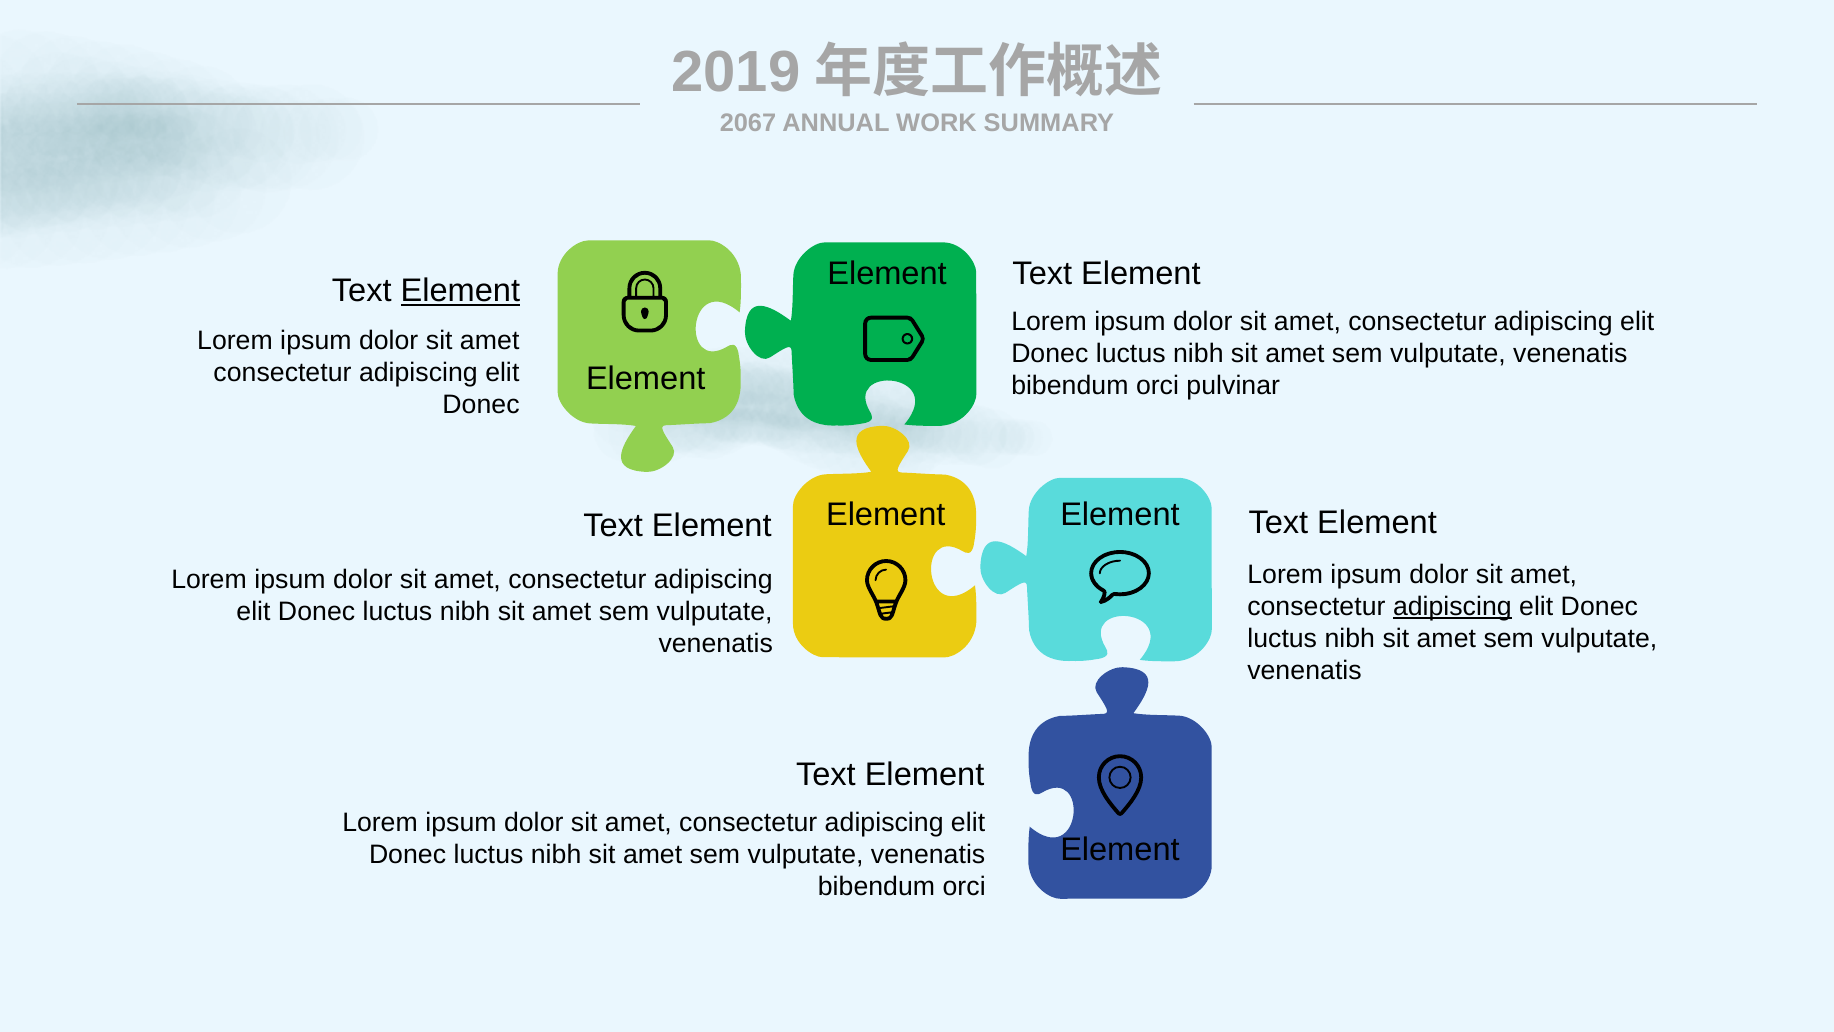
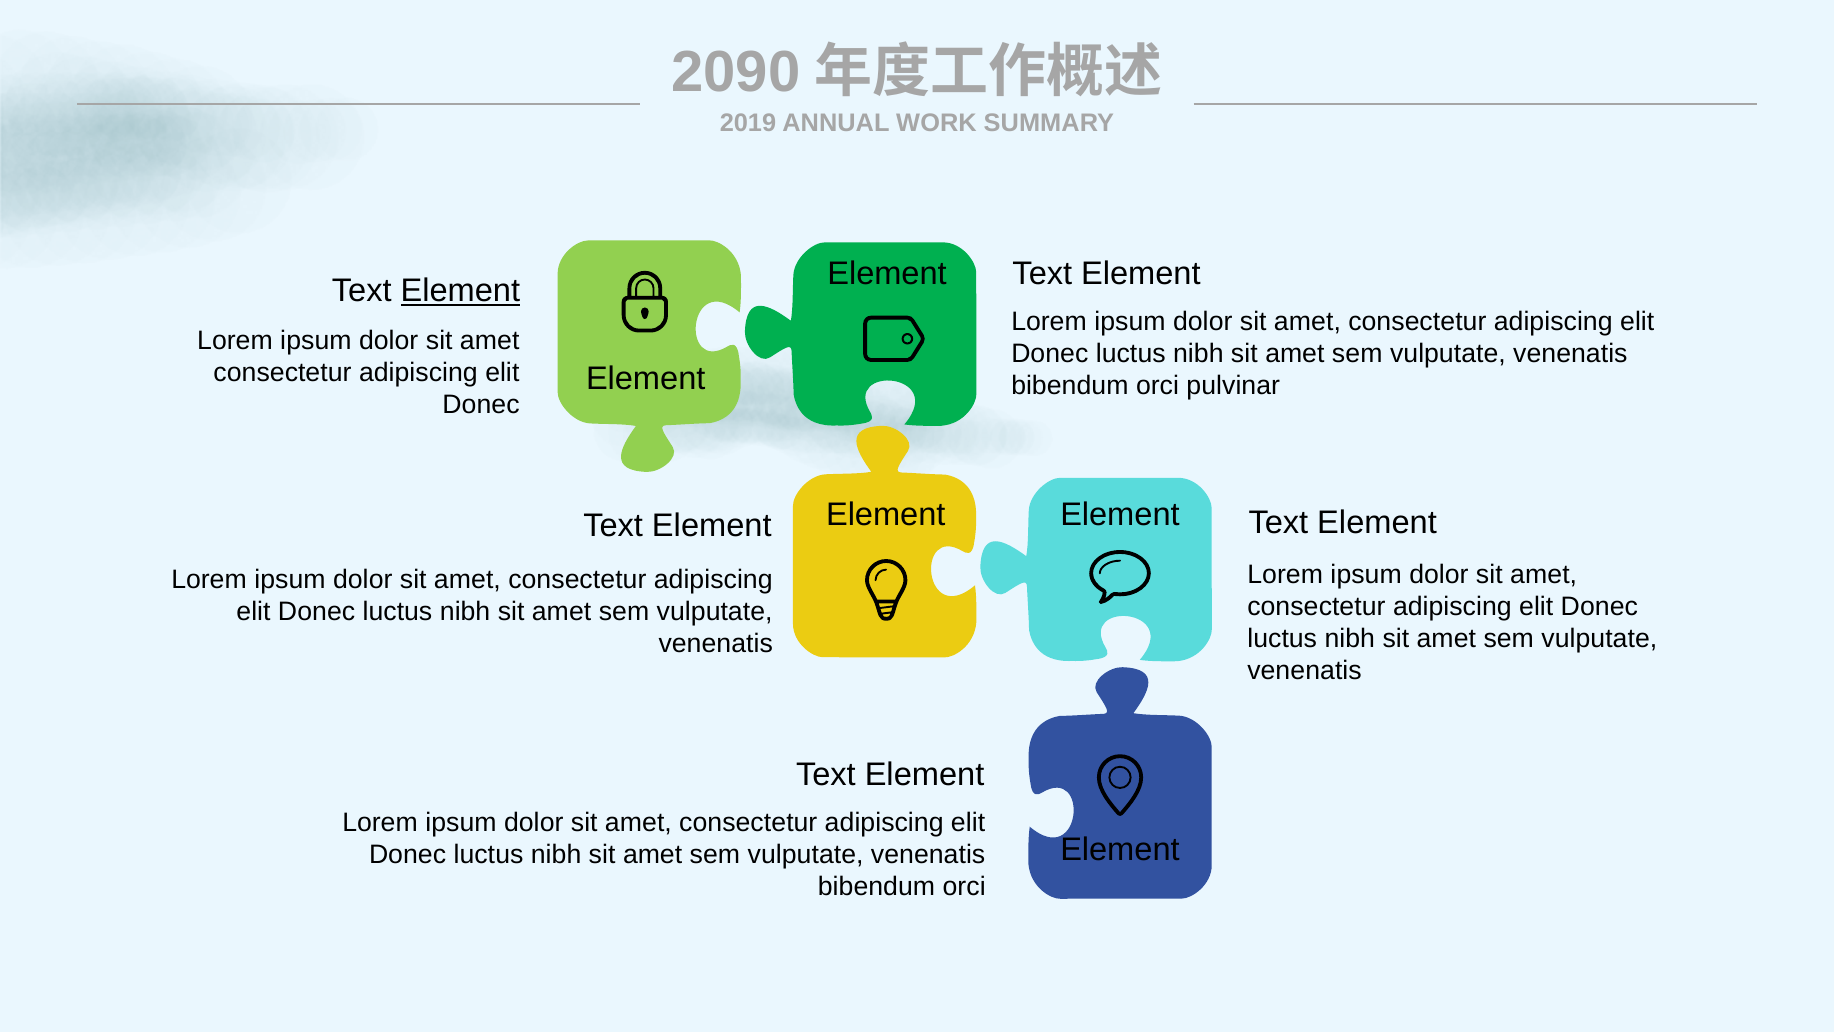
2019: 2019 -> 2090
2067: 2067 -> 2019
adipiscing at (1452, 606) underline: present -> none
